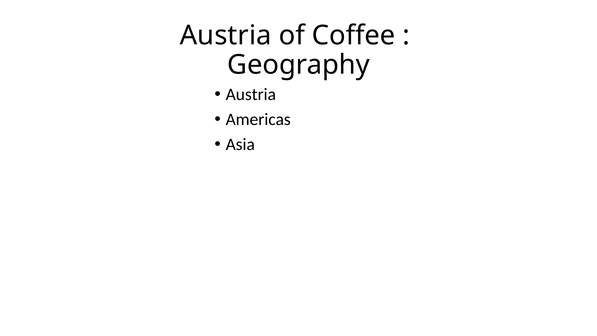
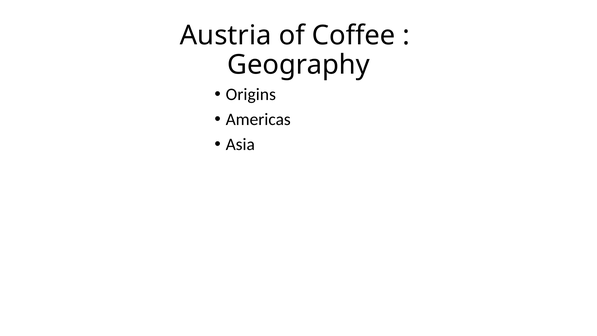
Austria at (251, 94): Austria -> Origins
